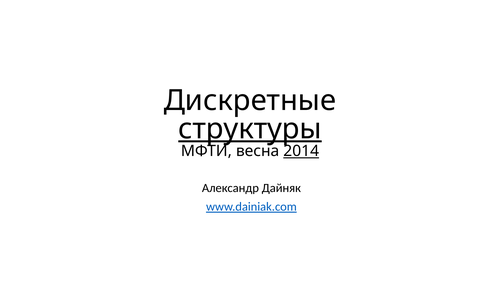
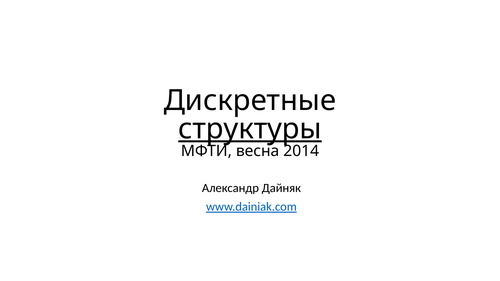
2014 underline: present -> none
